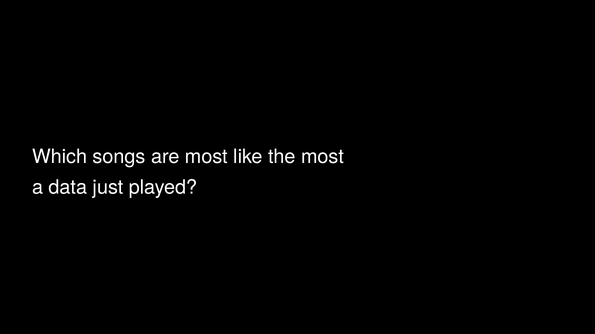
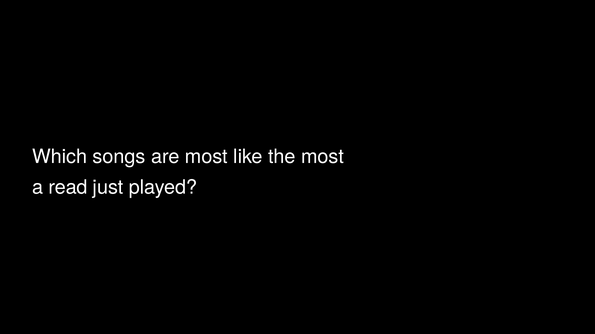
data: data -> read
